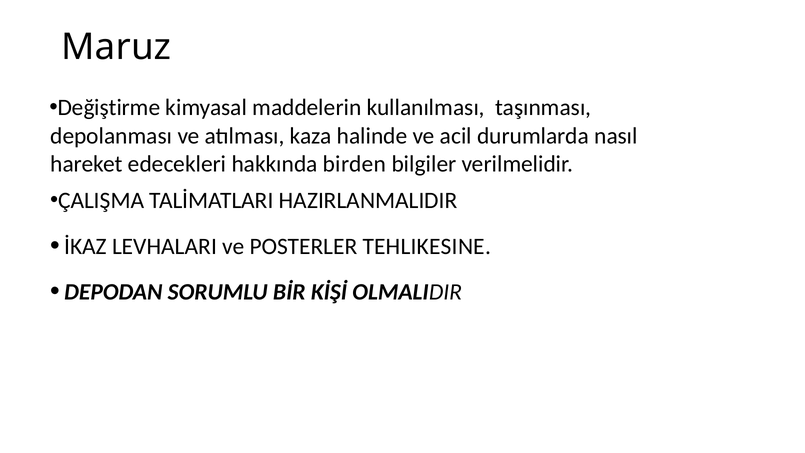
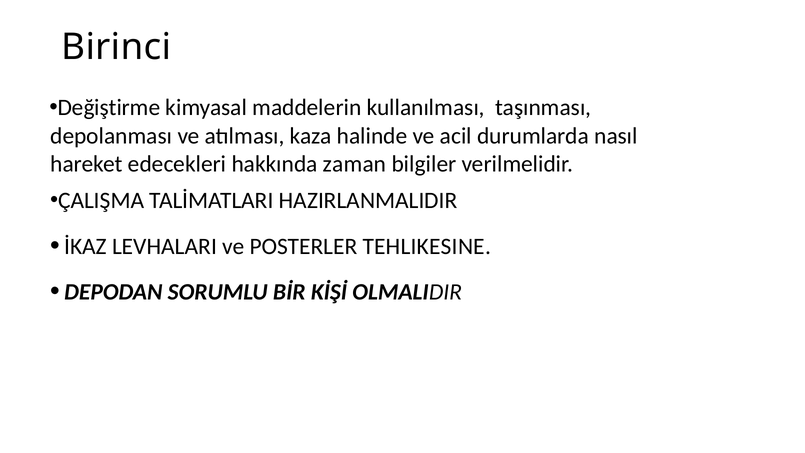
Maruz: Maruz -> Birinci
birden: birden -> zaman
